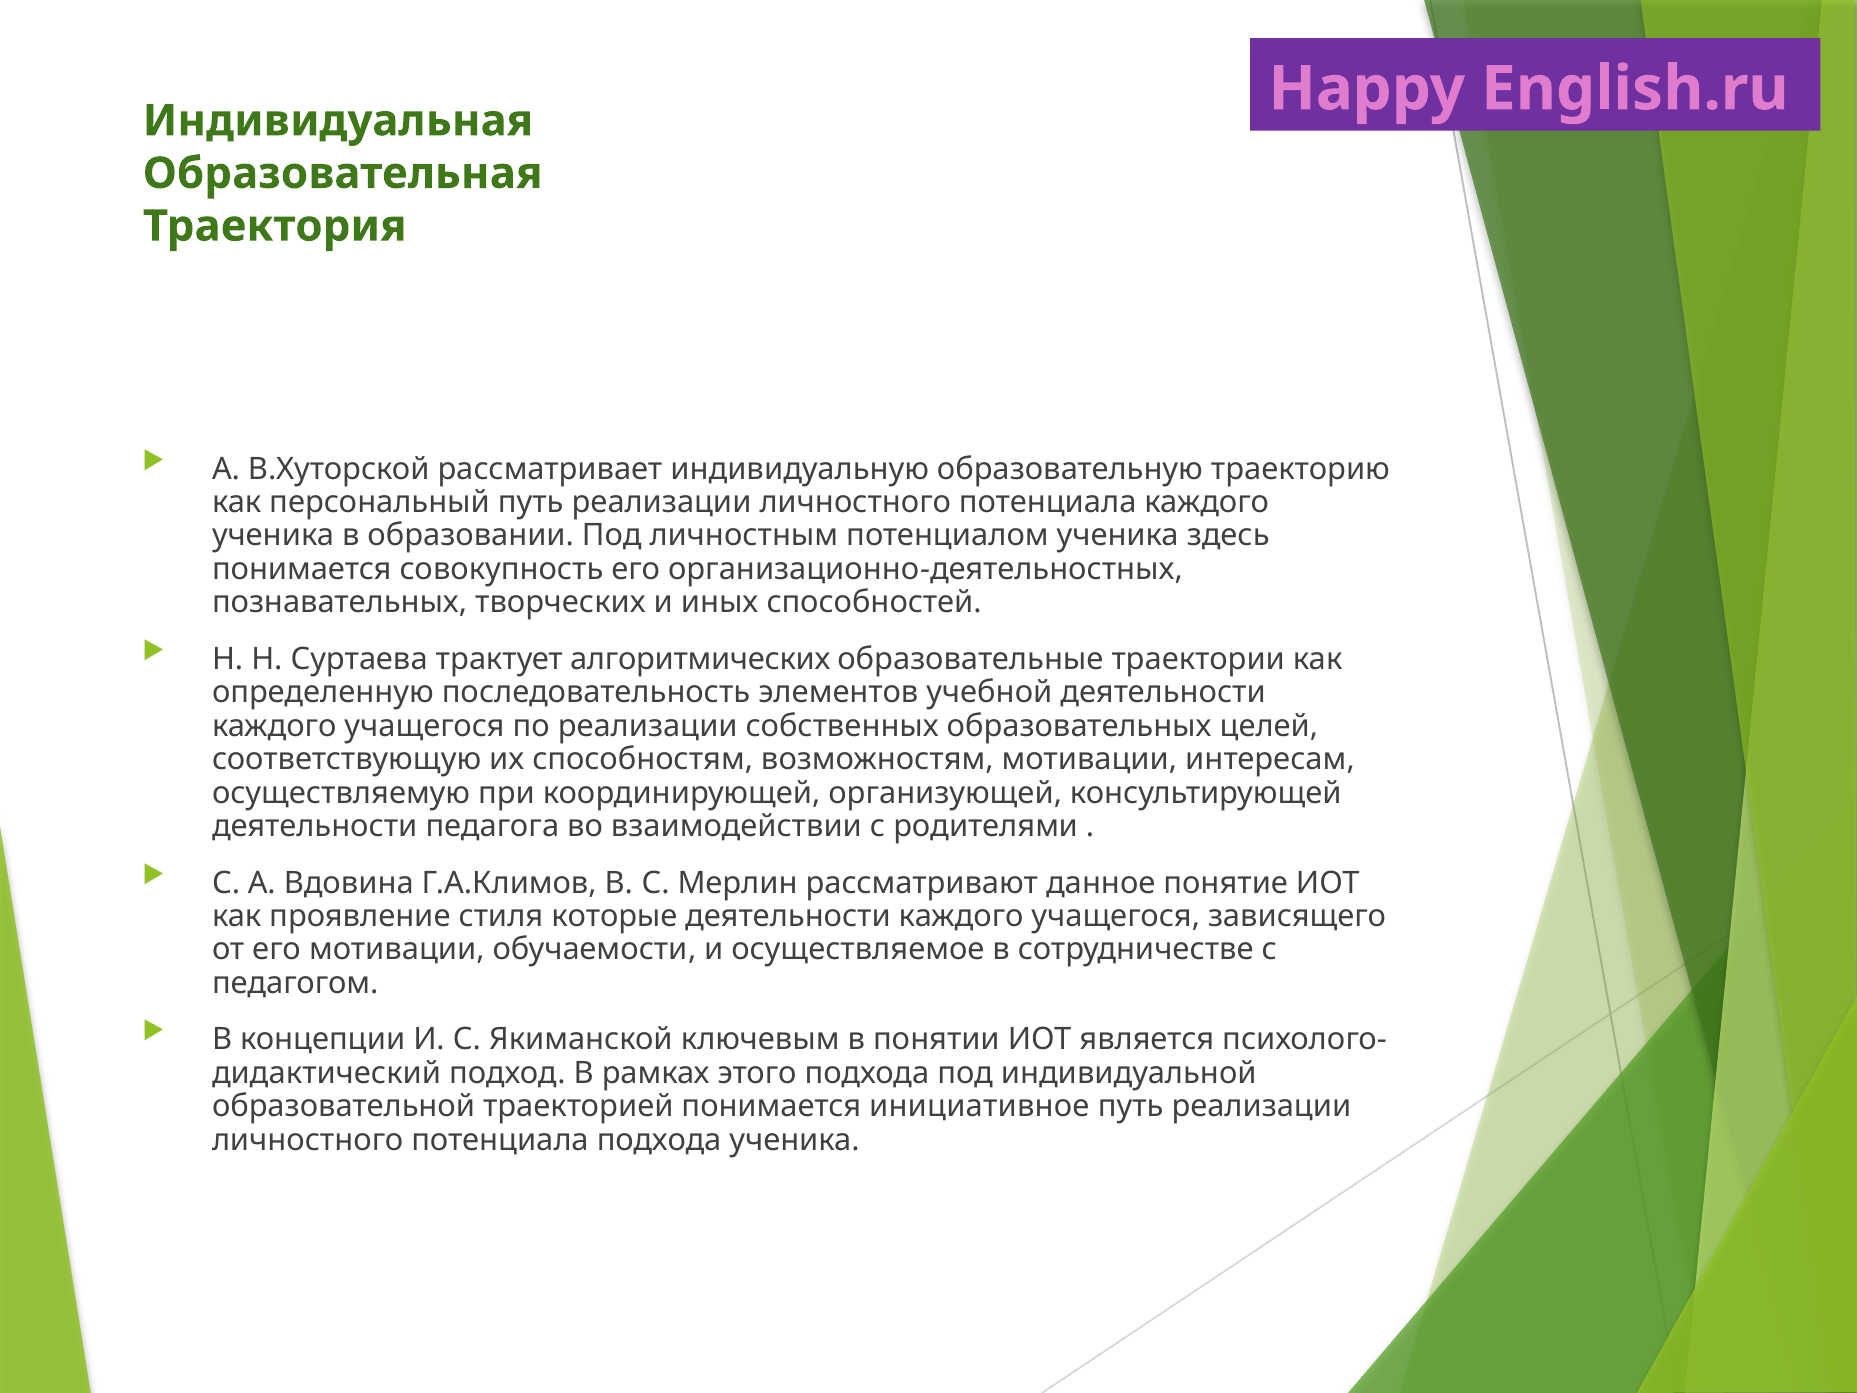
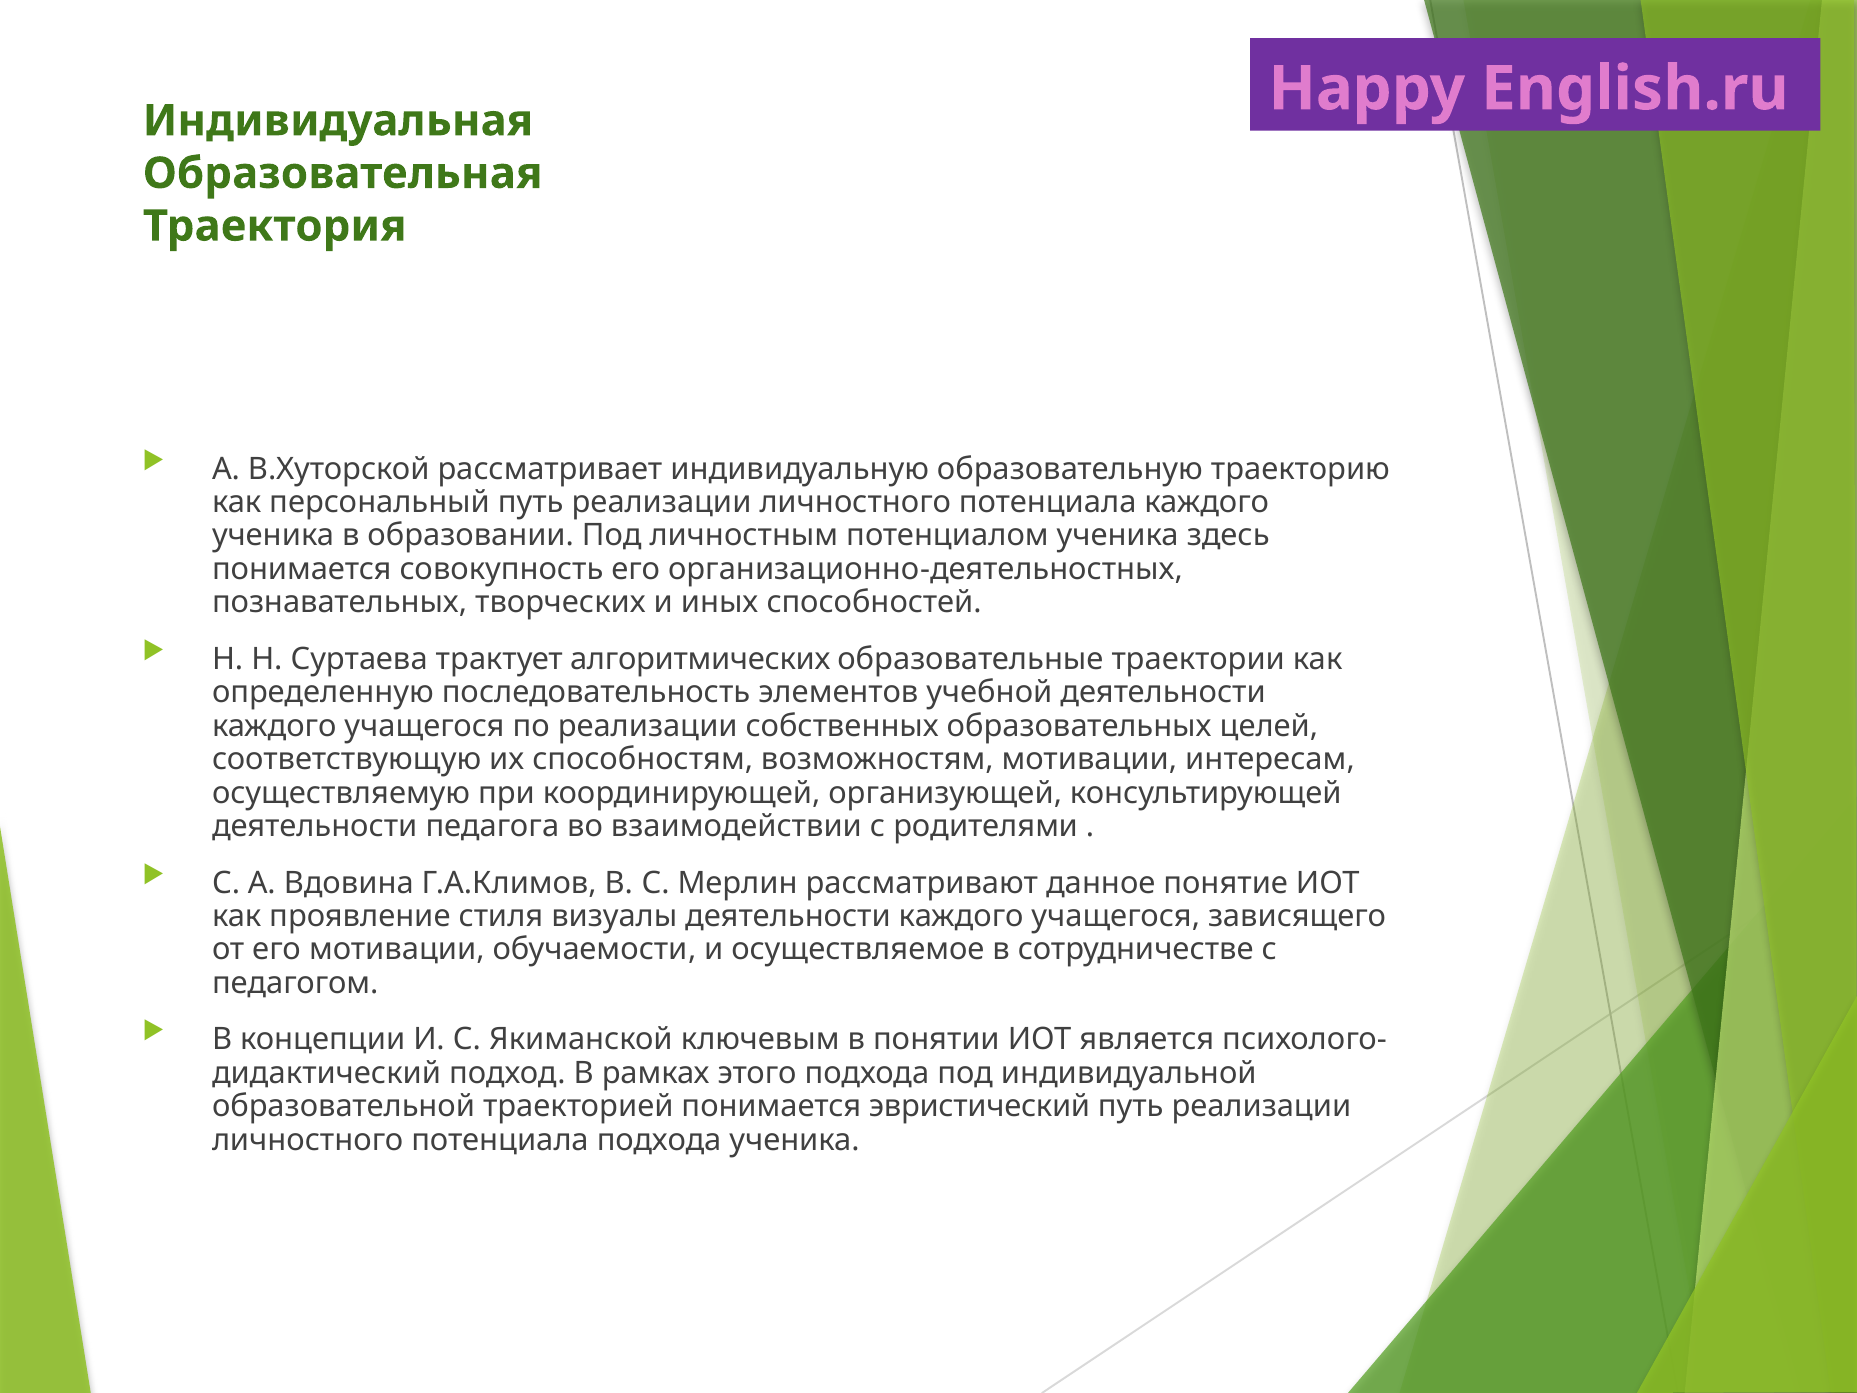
которые: которые -> визуалы
инициативное: инициативное -> эвристический
